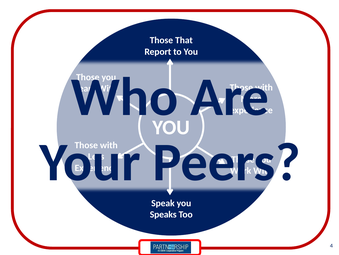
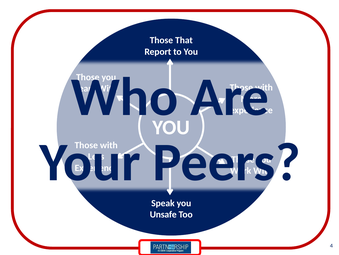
Speaks: Speaks -> Unsafe
